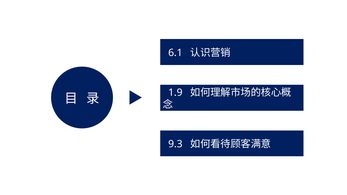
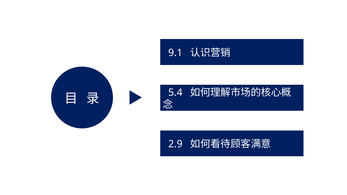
6.1: 6.1 -> 9.1
1.9: 1.9 -> 5.4
9.3: 9.3 -> 2.9
